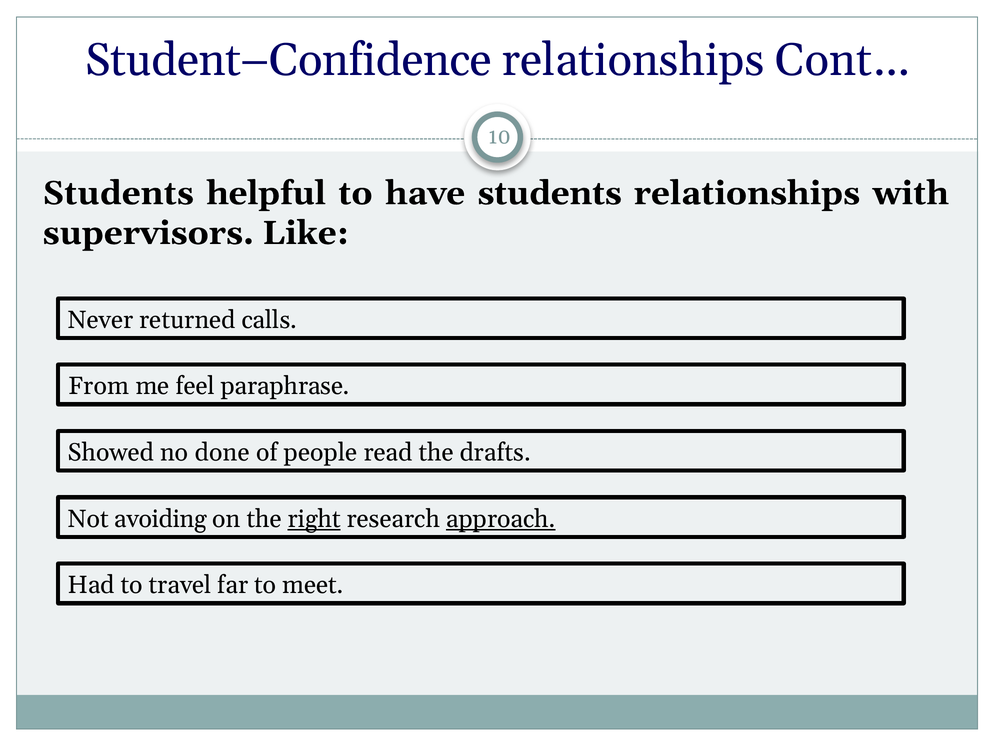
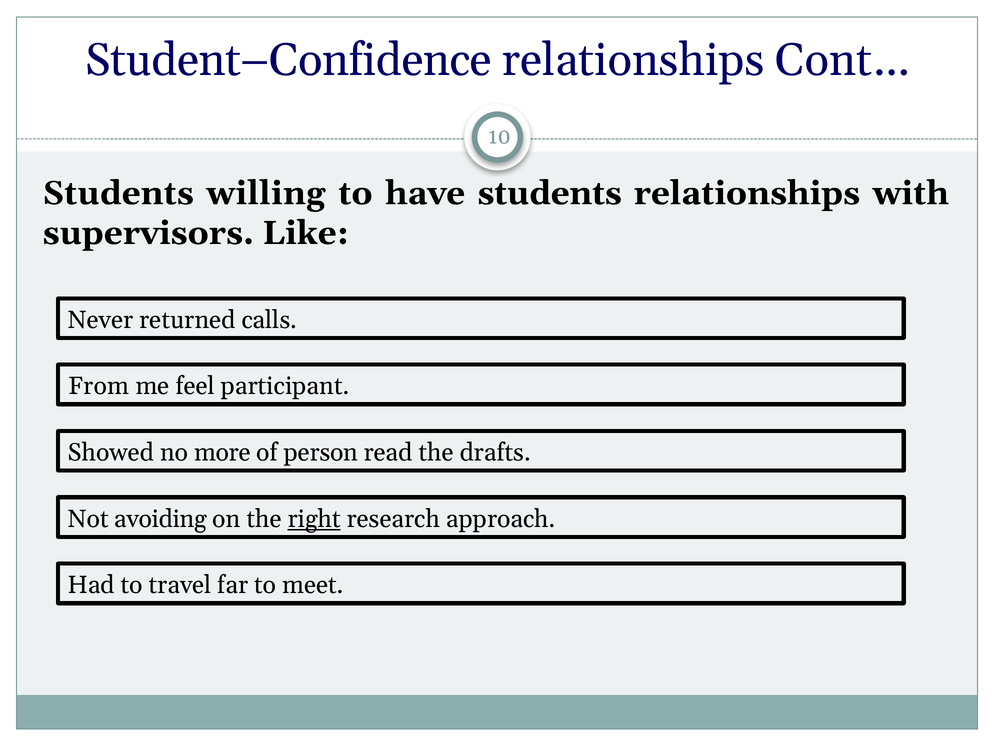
helpful: helpful -> willing
paraphrase: paraphrase -> participant
done: done -> more
people: people -> person
approach underline: present -> none
